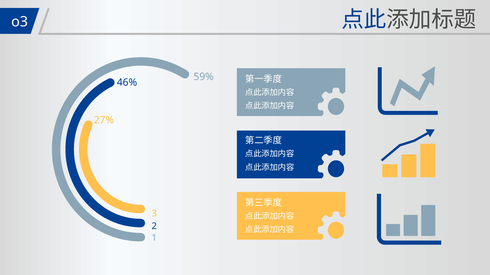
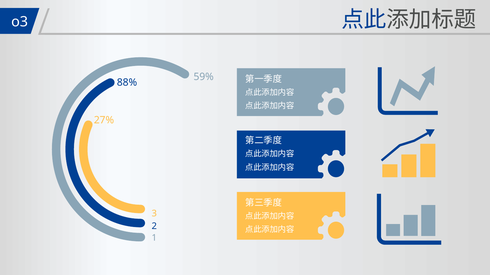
46%: 46% -> 88%
